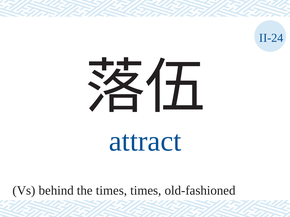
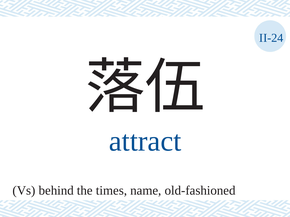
times times: times -> name
